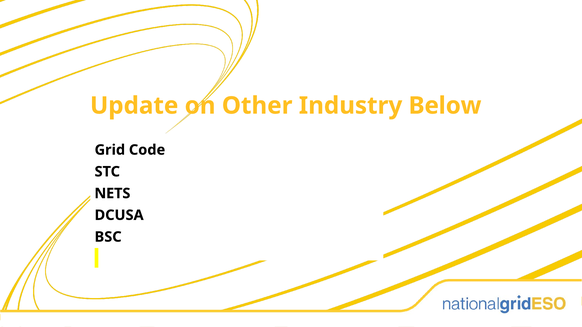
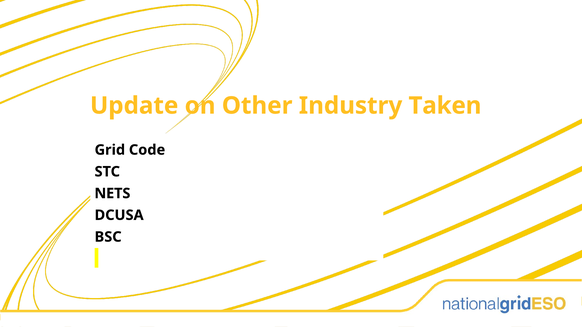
Below: Below -> Taken
